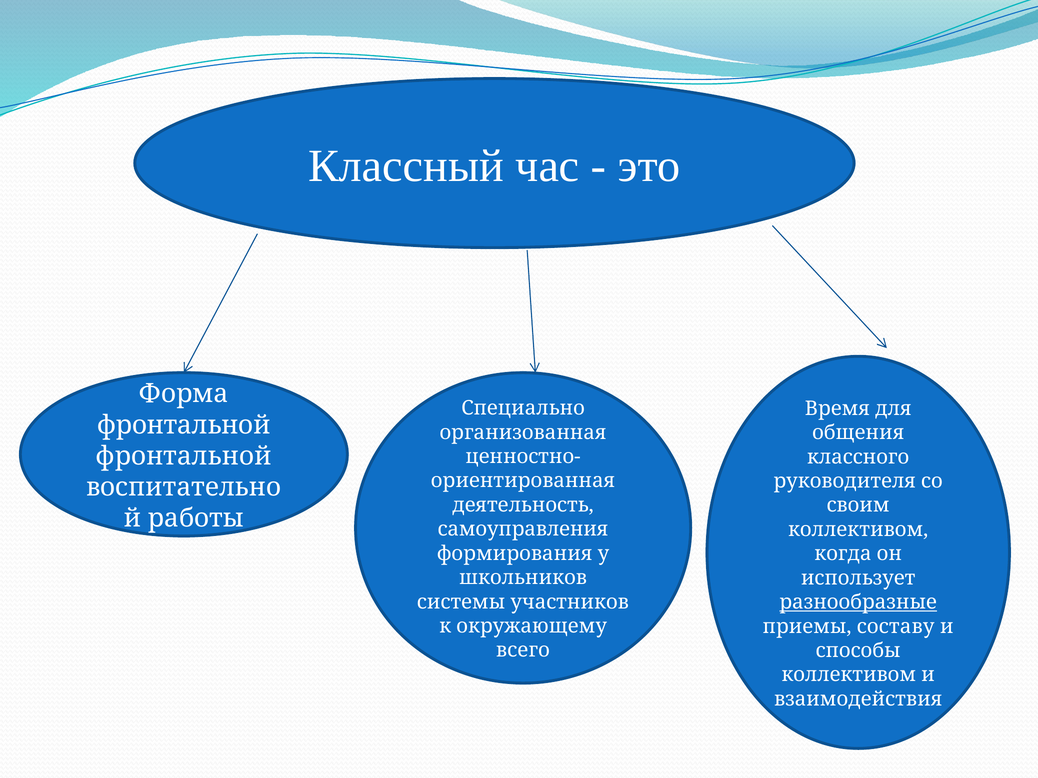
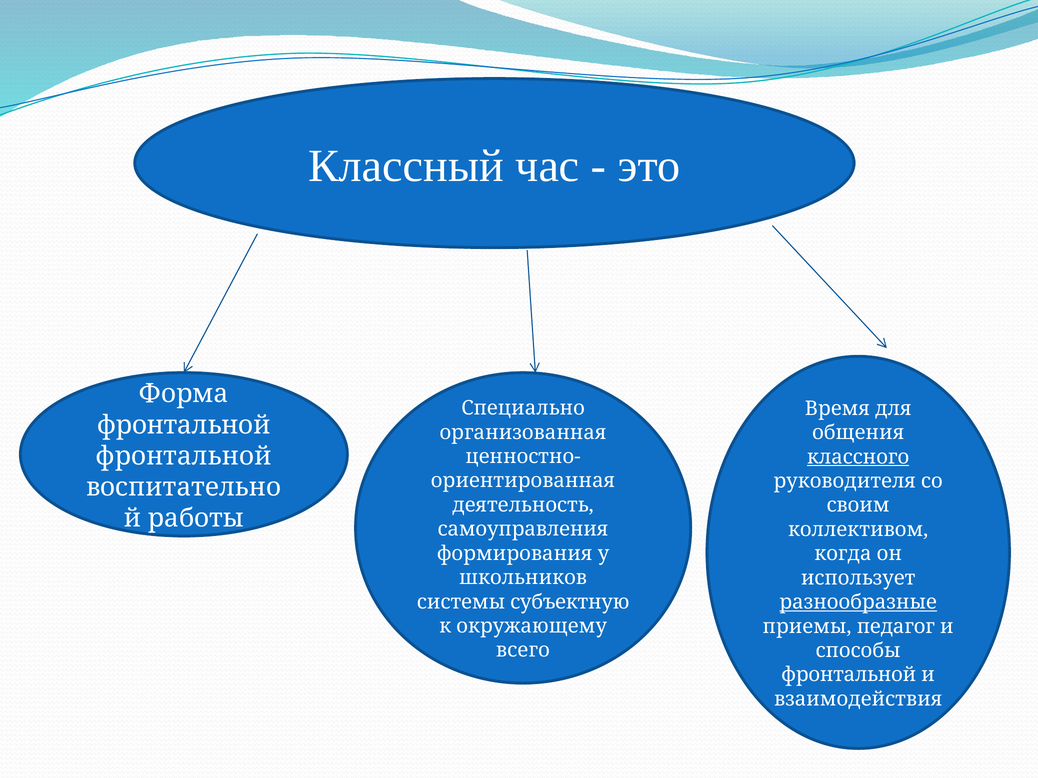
классного underline: none -> present
участников: участников -> субъектную
составу: составу -> педагог
коллективом at (849, 675): коллективом -> фронтальной
